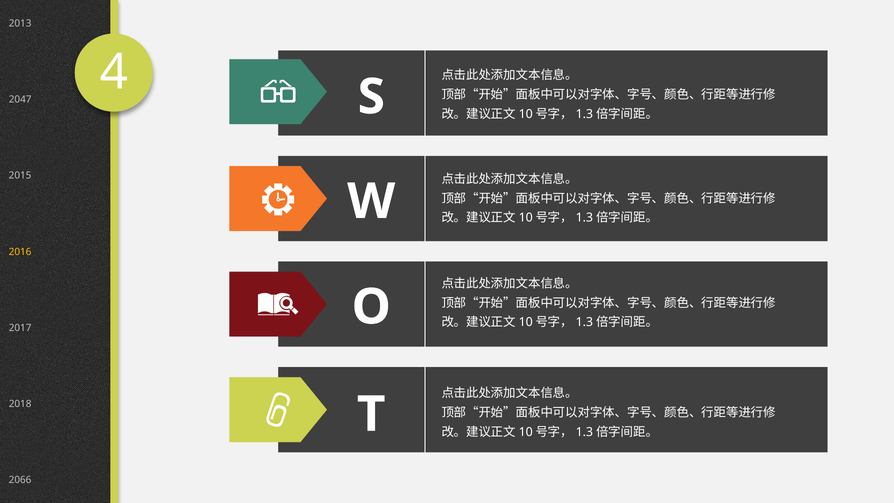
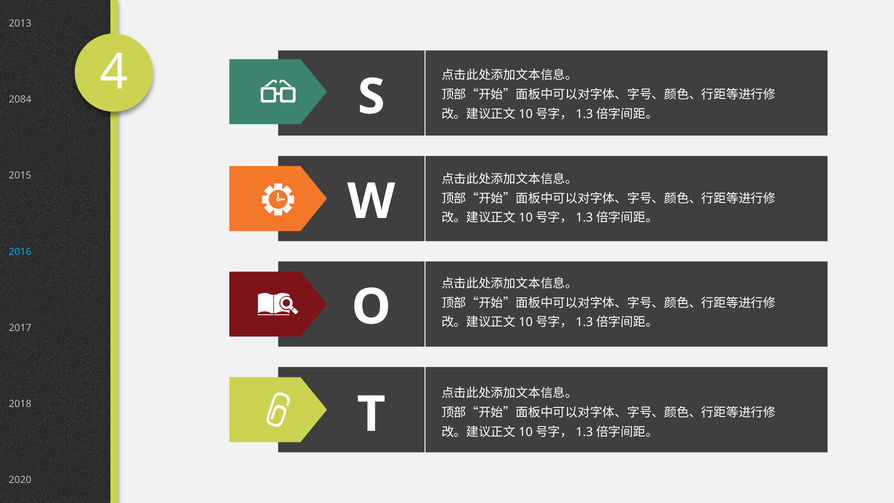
2047: 2047 -> 2084
2016 colour: yellow -> light blue
2066: 2066 -> 2020
